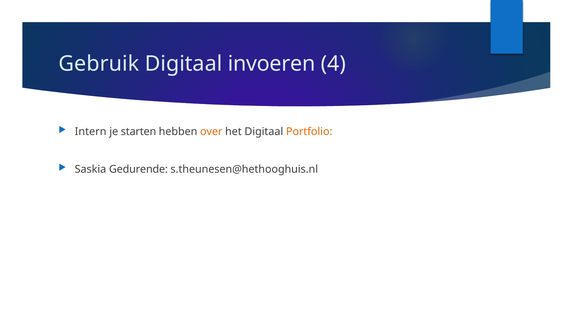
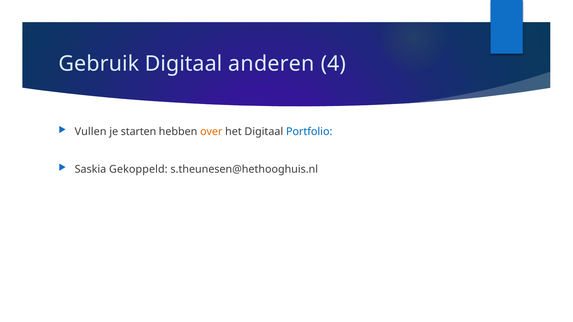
invoeren: invoeren -> anderen
Intern: Intern -> Vullen
Portfolio colour: orange -> blue
Gedurende: Gedurende -> Gekoppeld
